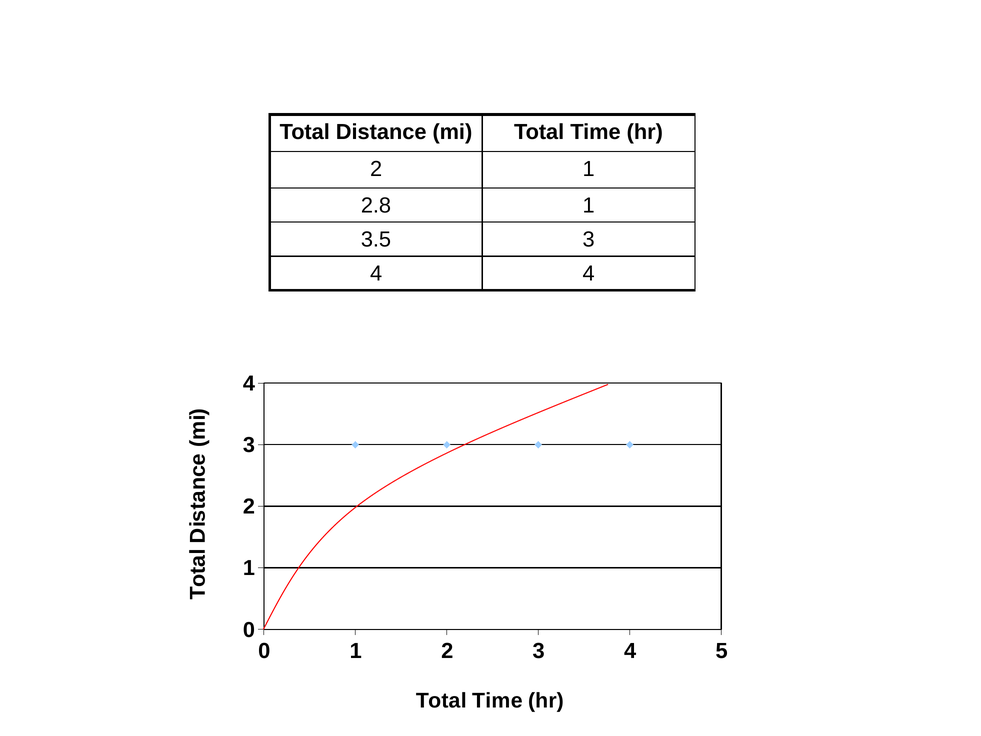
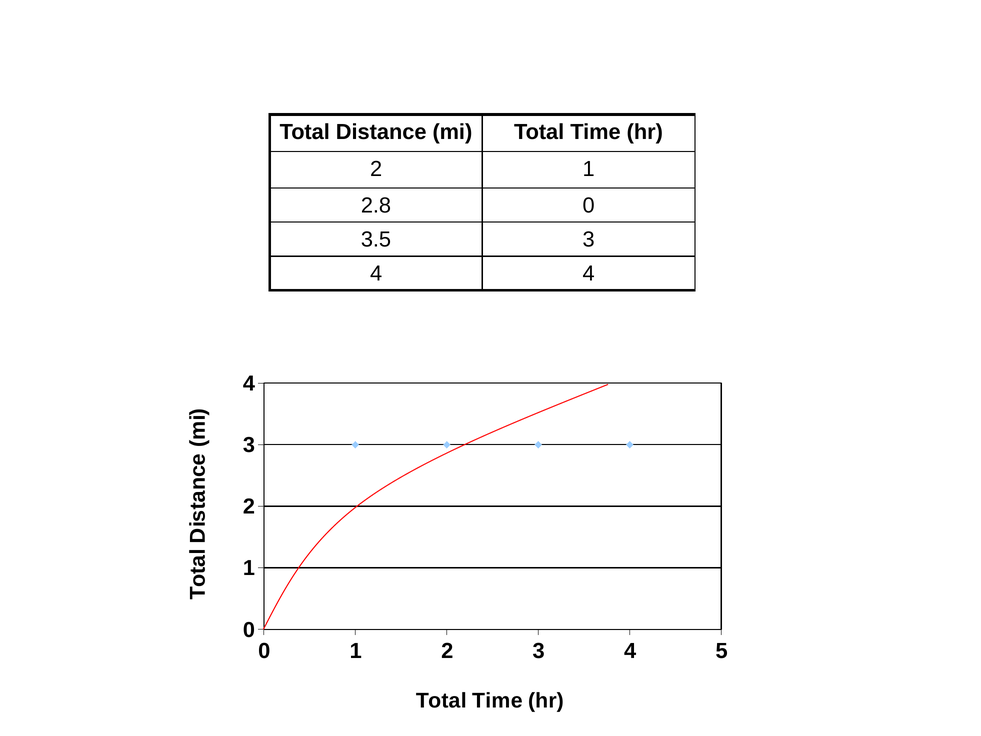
2.8 1: 1 -> 0
